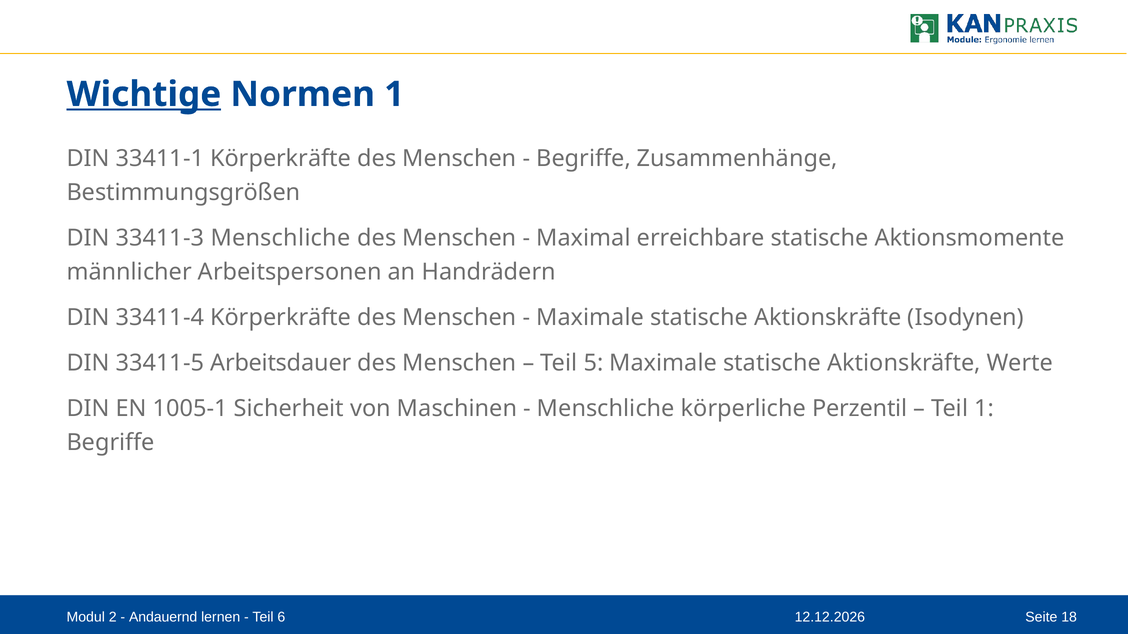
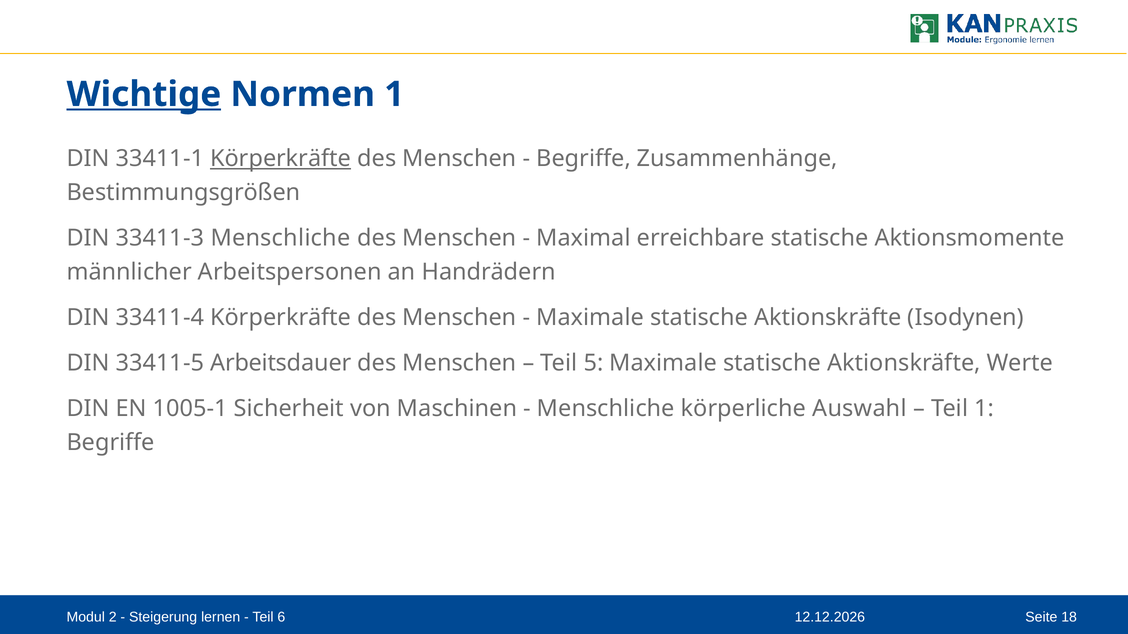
Körperkräfte at (281, 159) underline: none -> present
Perzentil: Perzentil -> Auswahl
Andauernd: Andauernd -> Steigerung
